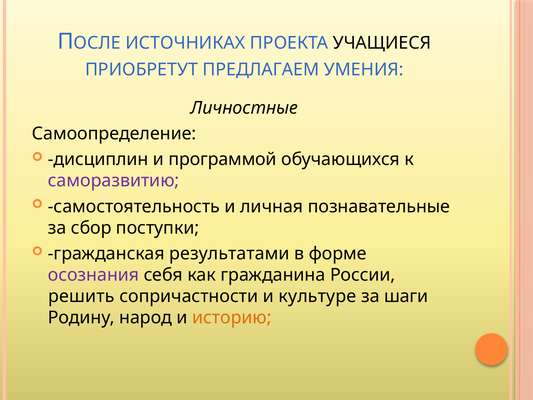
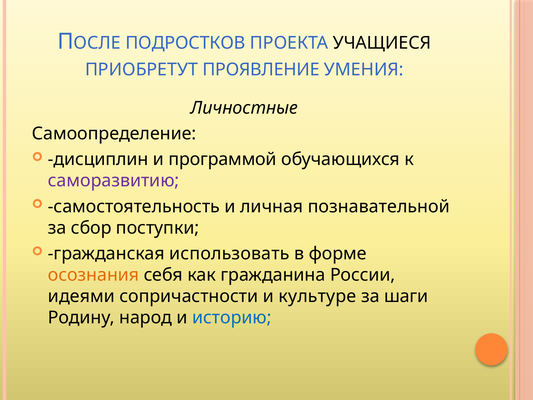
ИСТОЧНИКАХ: ИСТОЧНИКАХ -> ПОДРОСТКОВ
ПРЕДЛАГАЕМ: ПРЕДЛАГАЕМ -> ПРОЯВЛЕНИЕ
познавательные: познавательные -> познавательной
результатами: результатами -> использовать
осознания colour: purple -> orange
решить: решить -> идеями
историю colour: orange -> blue
